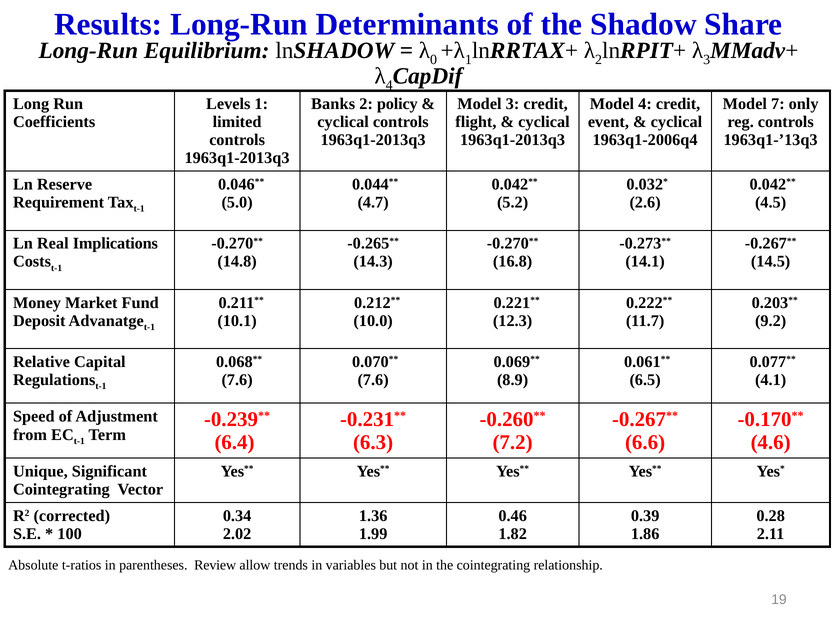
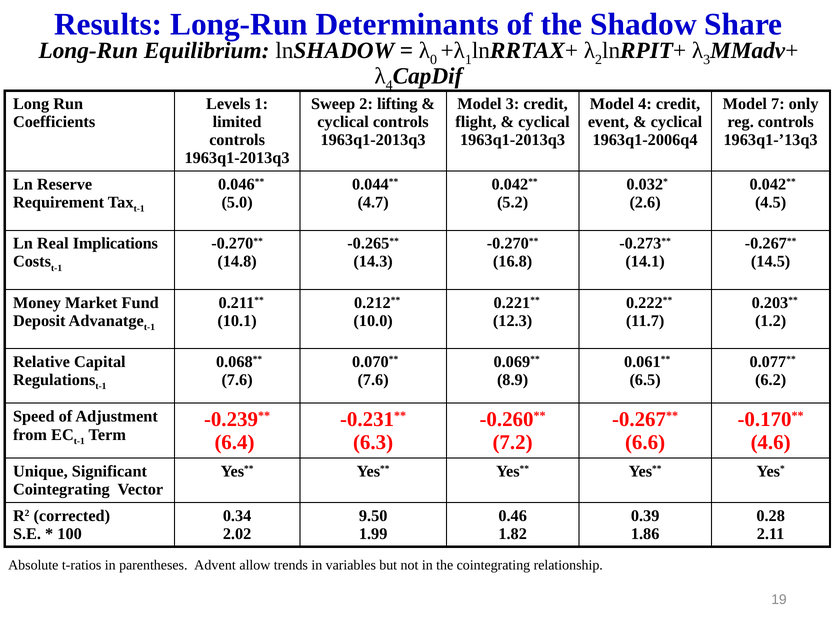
Banks: Banks -> Sweep
policy: policy -> lifting
9.2: 9.2 -> 1.2
4.1: 4.1 -> 6.2
1.36: 1.36 -> 9.50
Review: Review -> Advent
